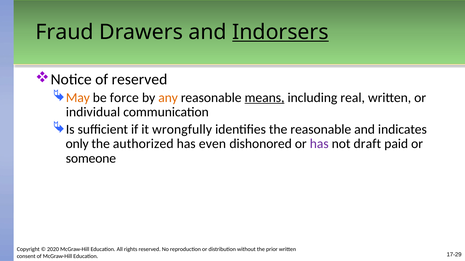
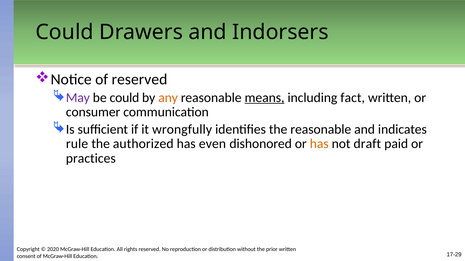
Fraud at (65, 32): Fraud -> Could
Indorsers underline: present -> none
May colour: orange -> purple
be force: force -> could
real: real -> fact
individual: individual -> consumer
only: only -> rule
has at (319, 144) colour: purple -> orange
someone: someone -> practices
